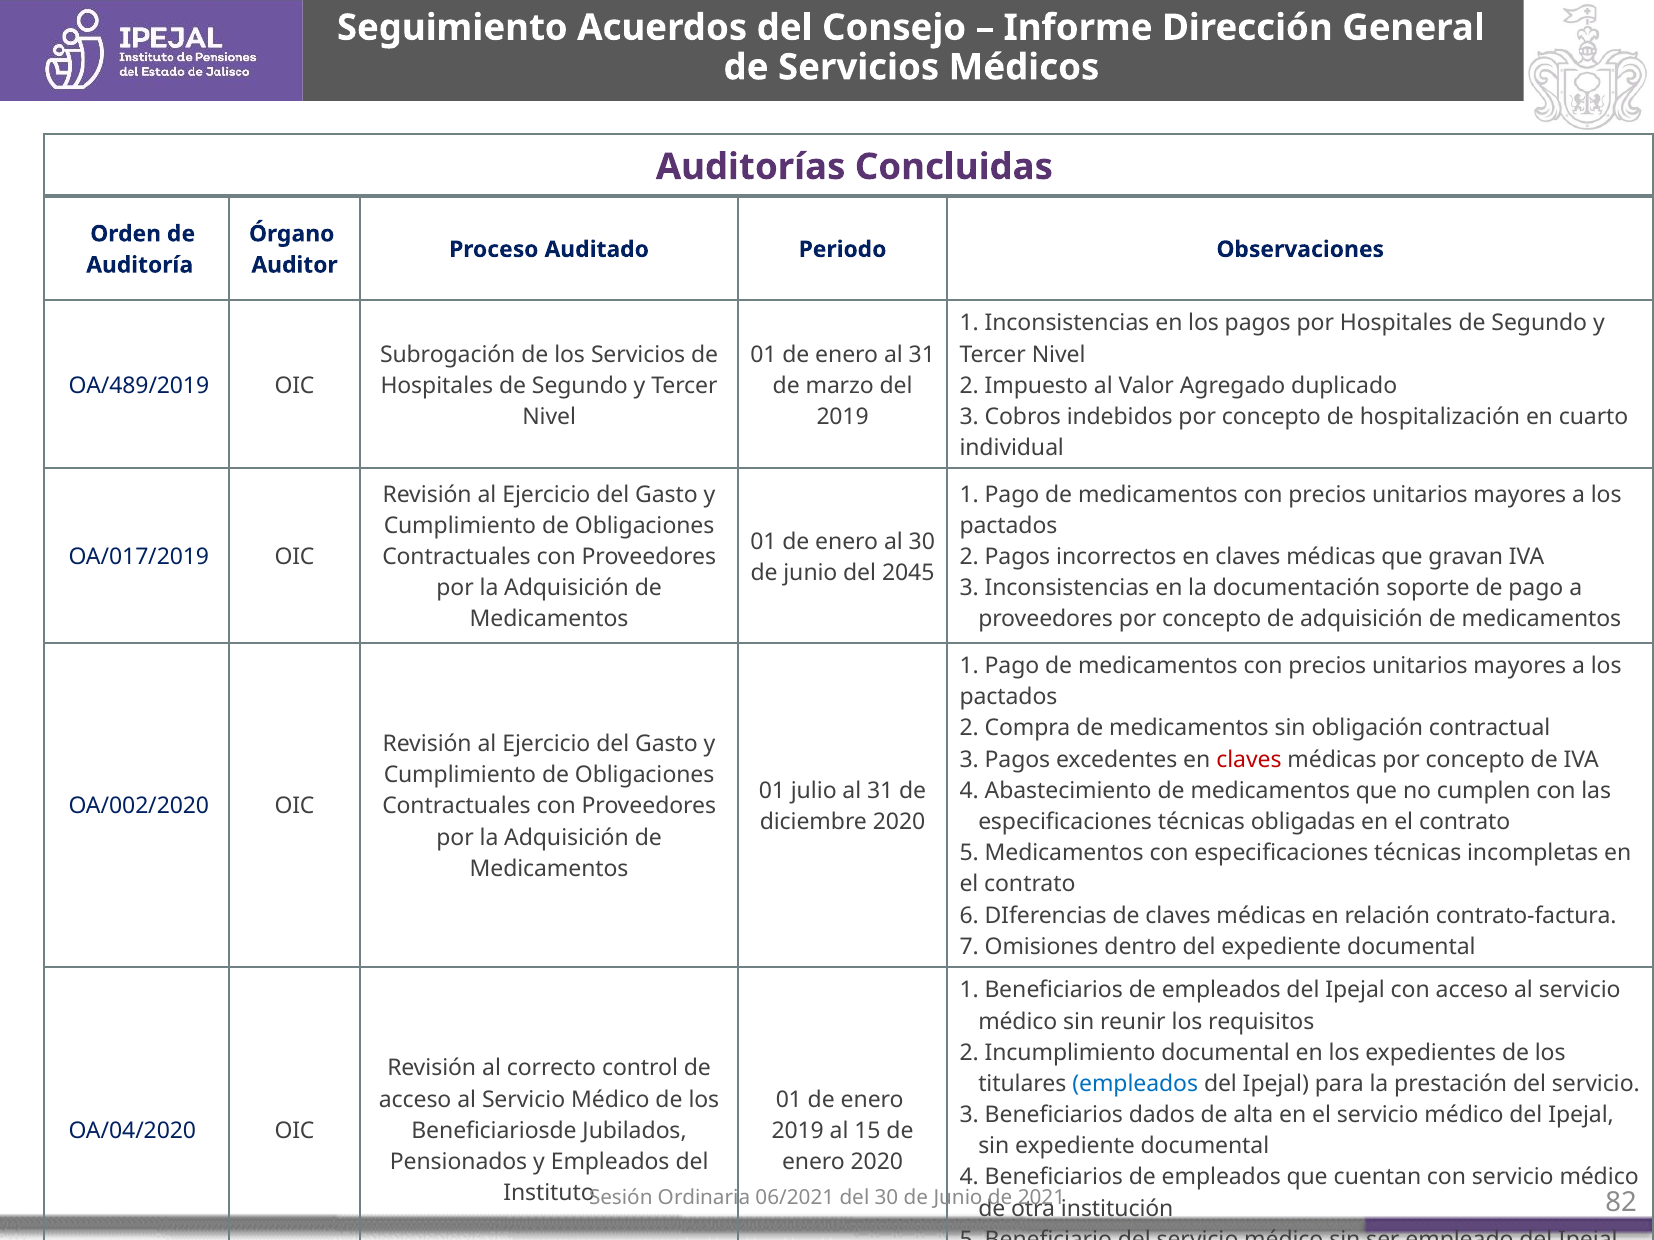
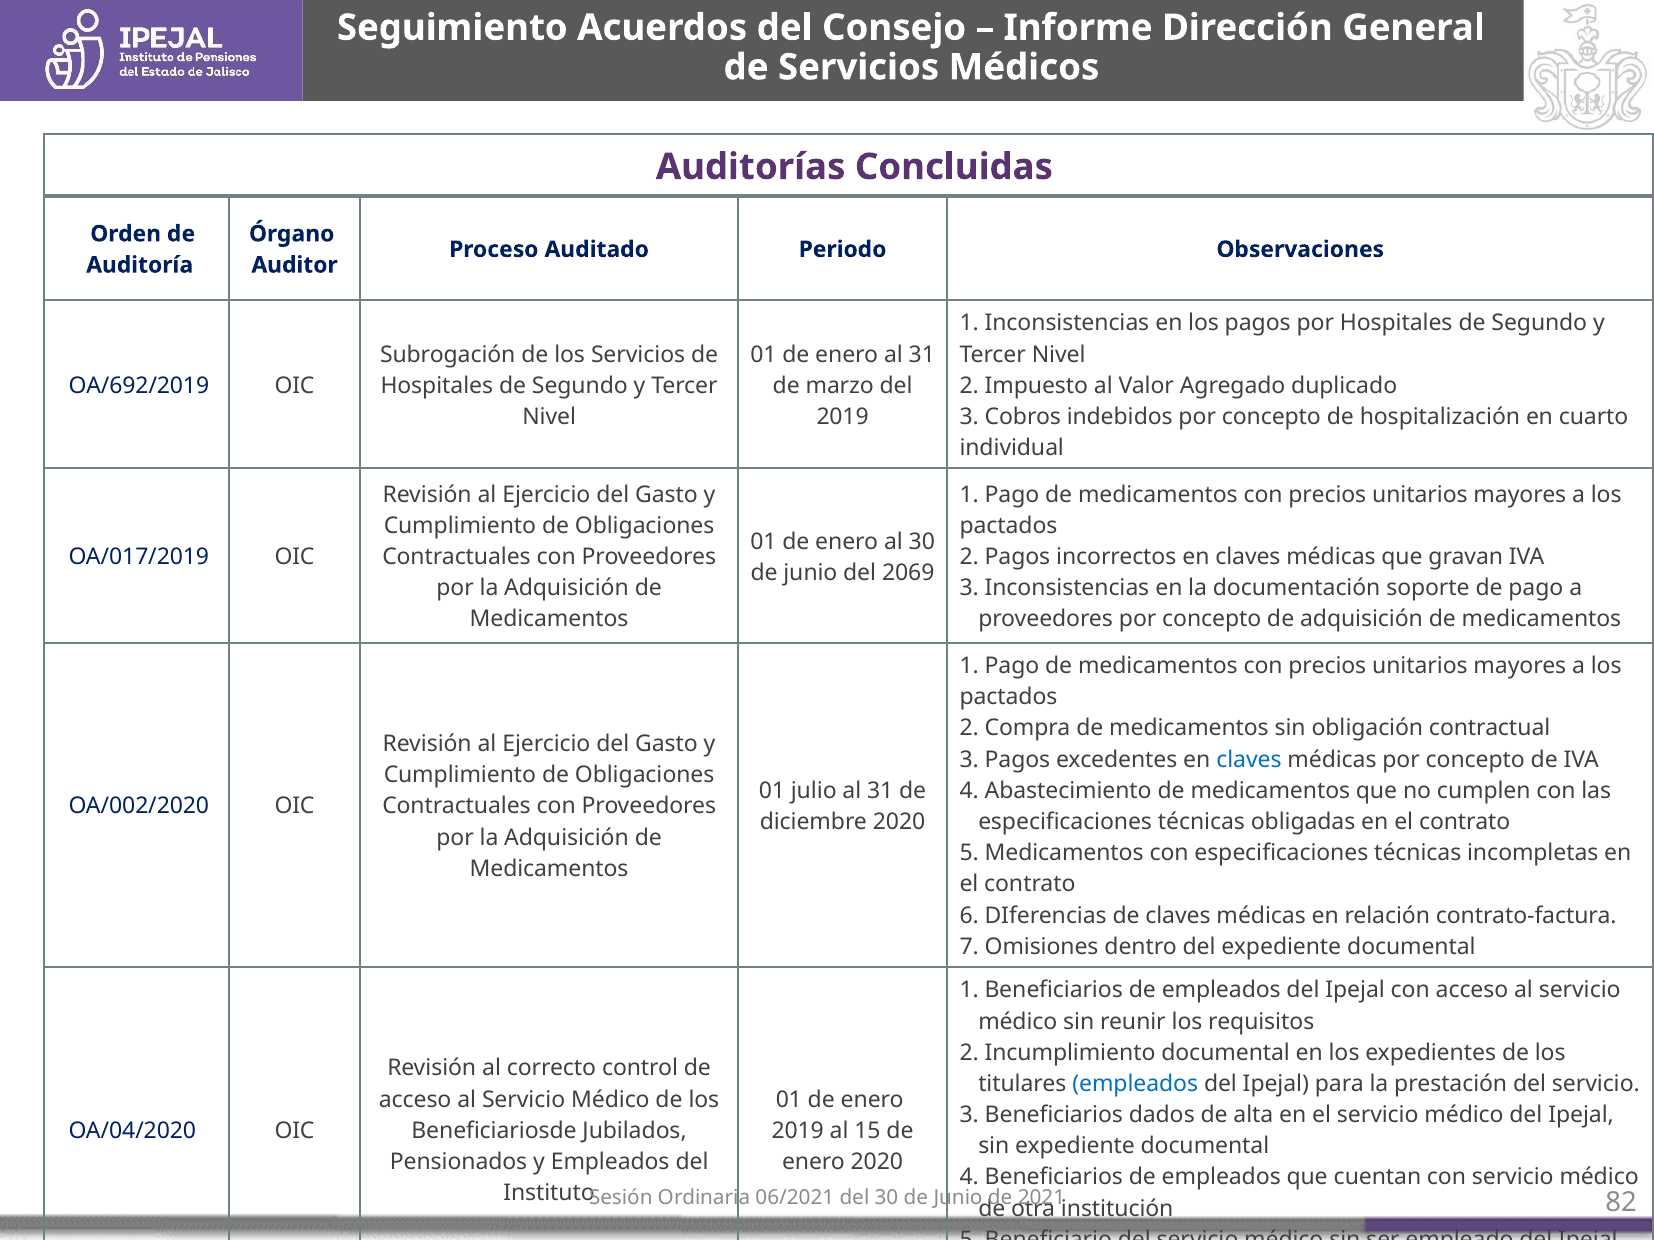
OA/489/2019: OA/489/2019 -> OA/692/2019
2045: 2045 -> 2069
claves at (1249, 760) colour: red -> blue
